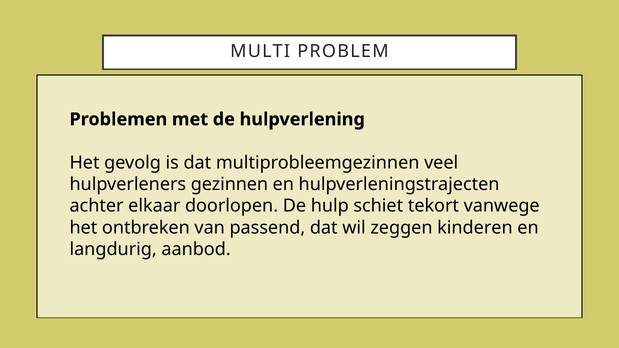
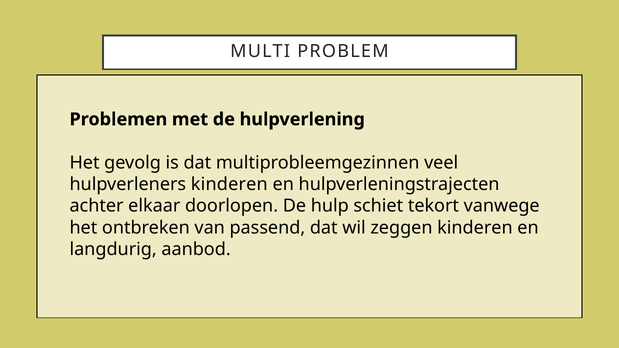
hulpverleners gezinnen: gezinnen -> kinderen
